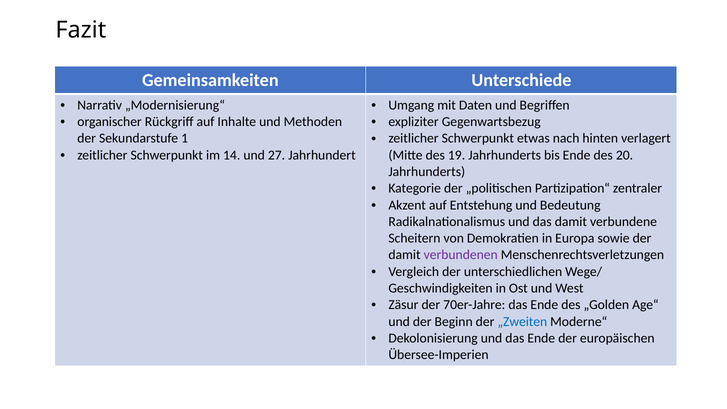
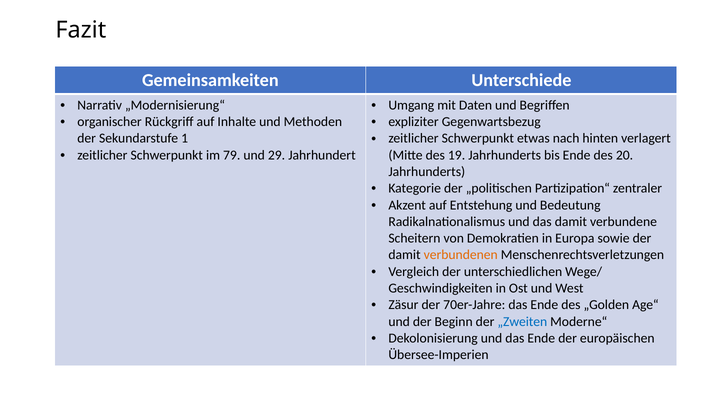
14: 14 -> 79
27: 27 -> 29
verbundenen colour: purple -> orange
